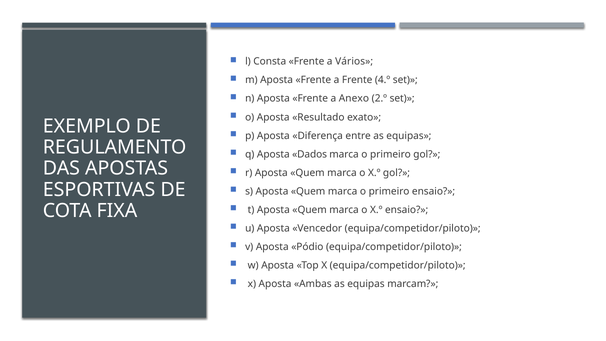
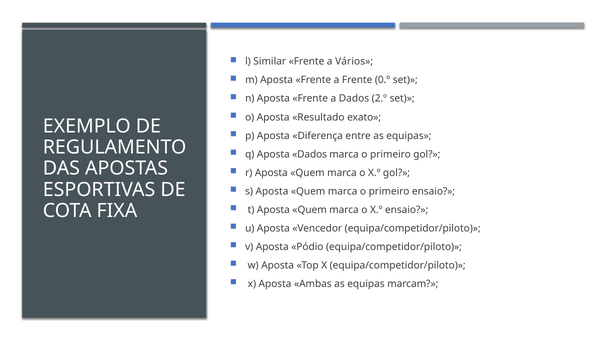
Consta: Consta -> Similar
4.º: 4.º -> 0.º
a Anexo: Anexo -> Dados
